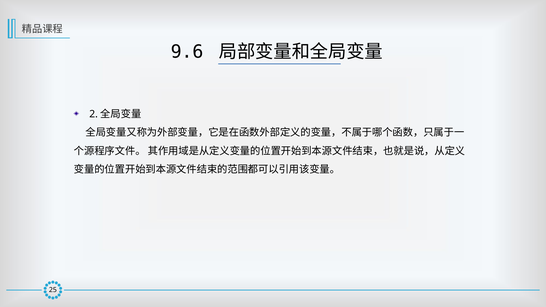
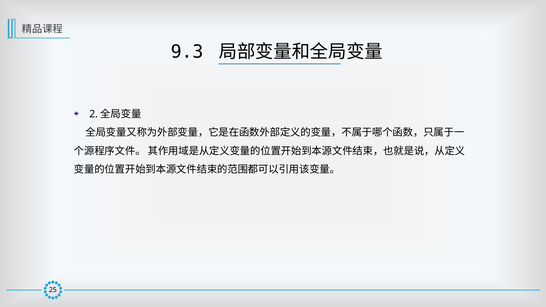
9.6: 9.6 -> 9.3
